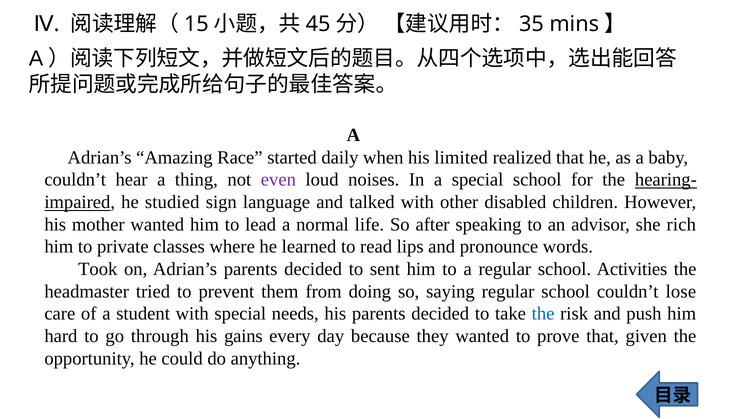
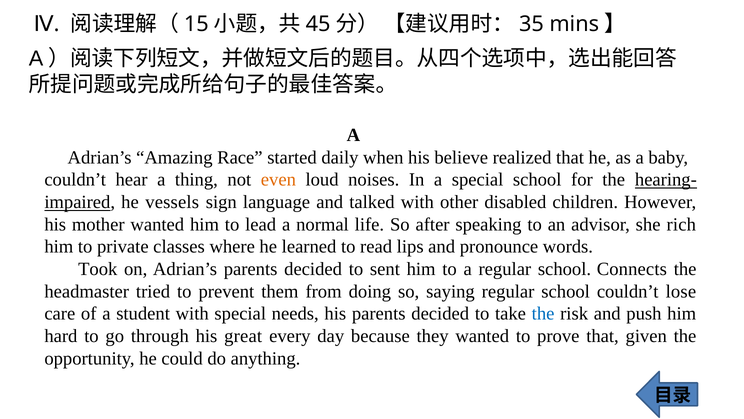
limited: limited -> believe
even colour: purple -> orange
studied: studied -> vessels
Activities: Activities -> Connects
gains: gains -> great
